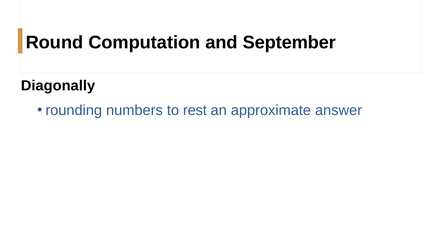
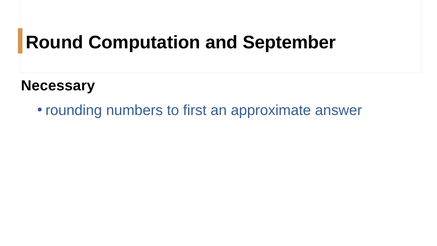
Diagonally: Diagonally -> Necessary
rest: rest -> first
